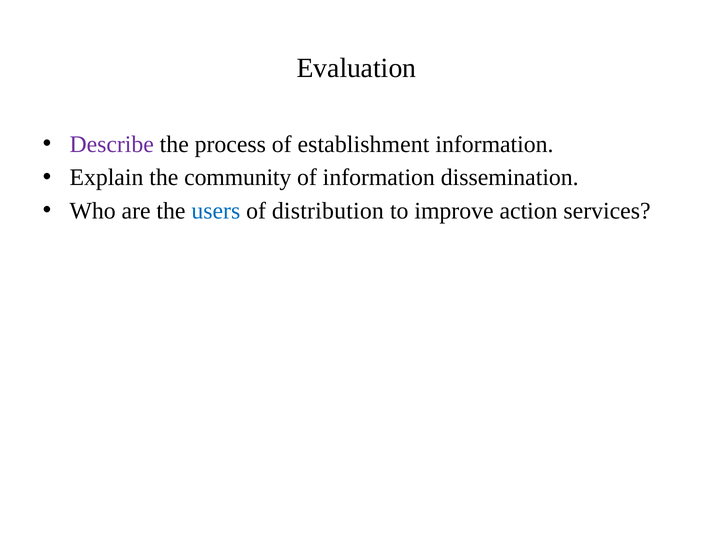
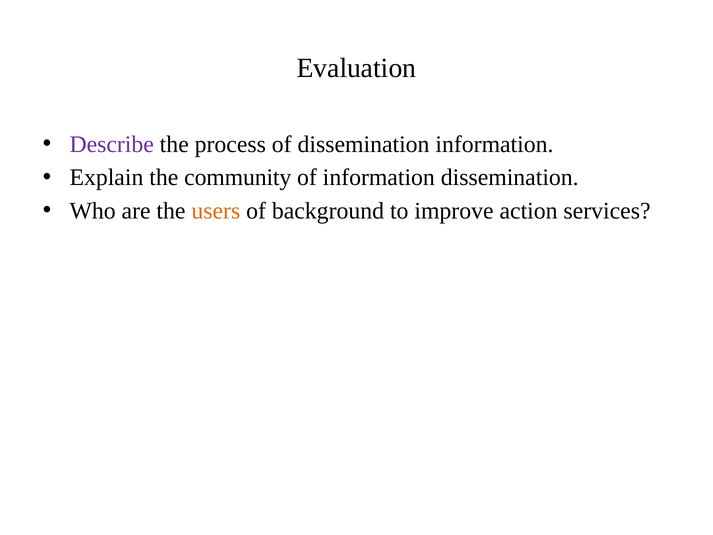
of establishment: establishment -> dissemination
users colour: blue -> orange
distribution: distribution -> background
